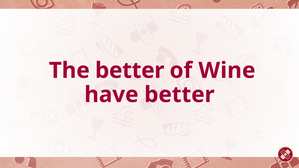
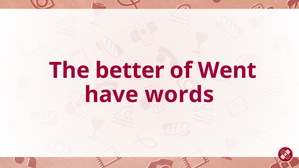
Wine: Wine -> Went
have better: better -> words
